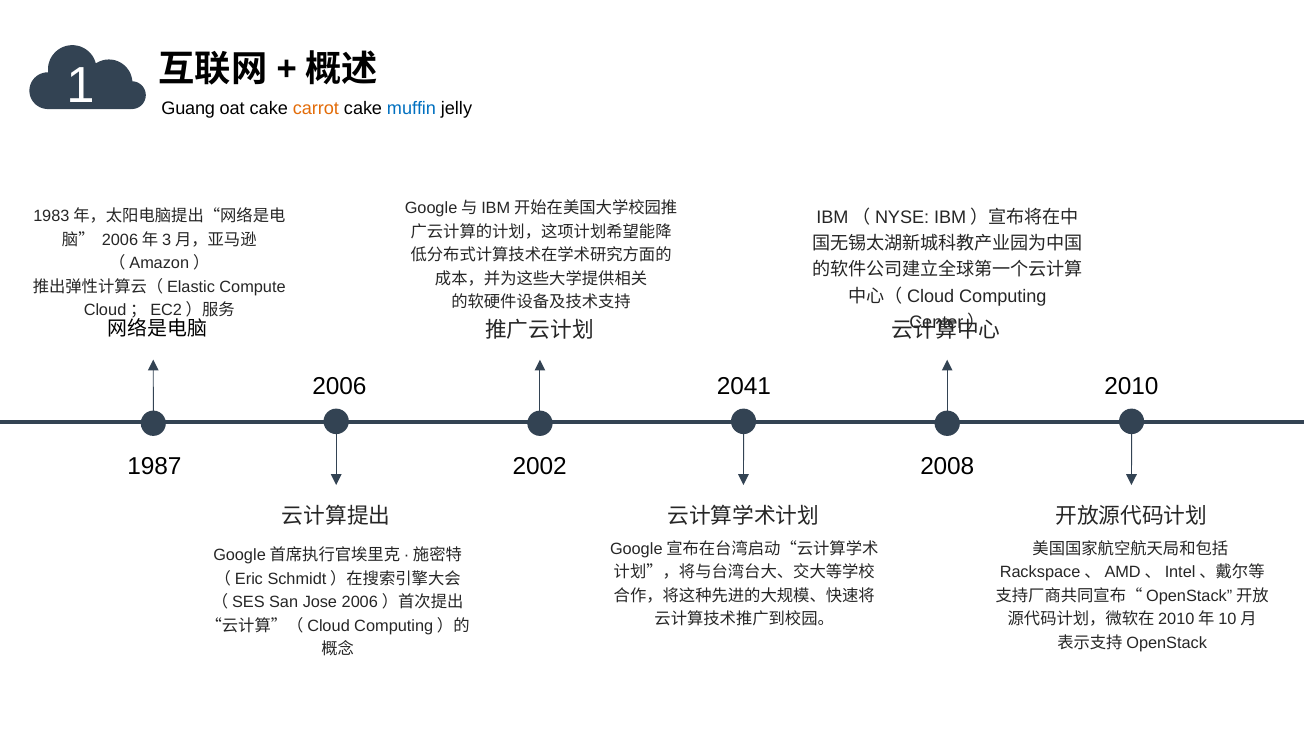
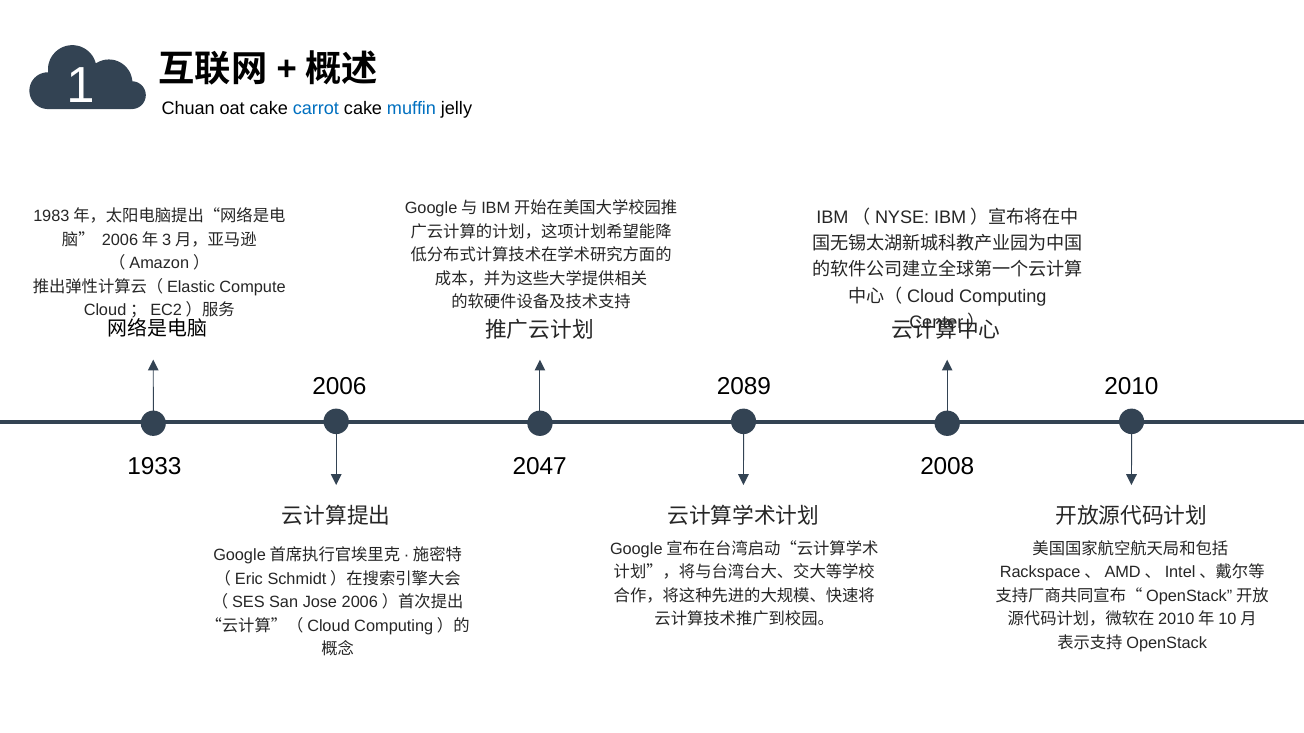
Guang: Guang -> Chuan
carrot colour: orange -> blue
2041: 2041 -> 2089
1987: 1987 -> 1933
2002: 2002 -> 2047
